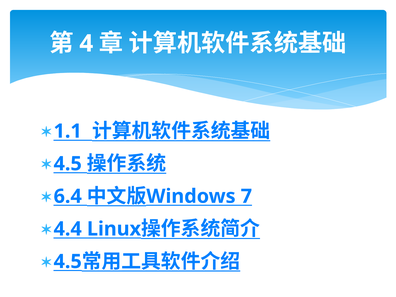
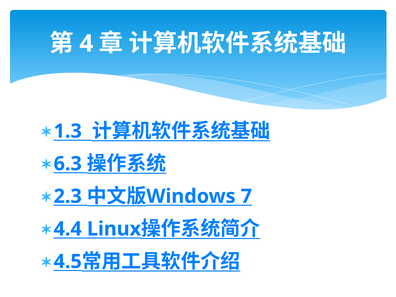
1.1: 1.1 -> 1.3
4.5 at (68, 164): 4.5 -> 6.3
6.4: 6.4 -> 2.3
